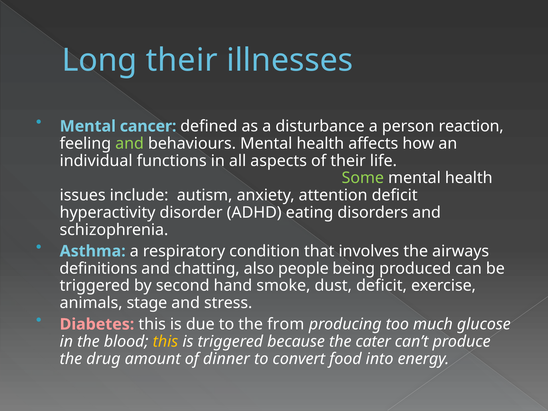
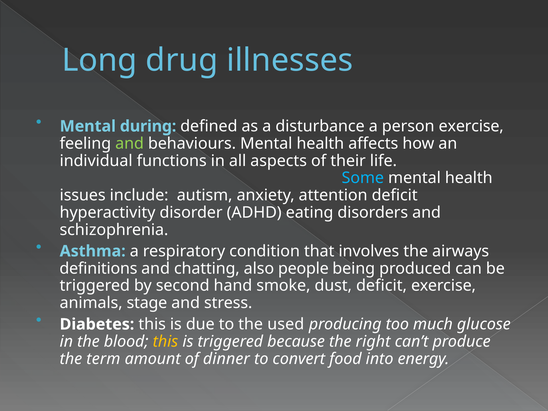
Long their: their -> drug
cancer: cancer -> during
person reaction: reaction -> exercise
Some colour: light green -> light blue
Diabetes colour: pink -> white
from: from -> used
cater: cater -> right
drug: drug -> term
